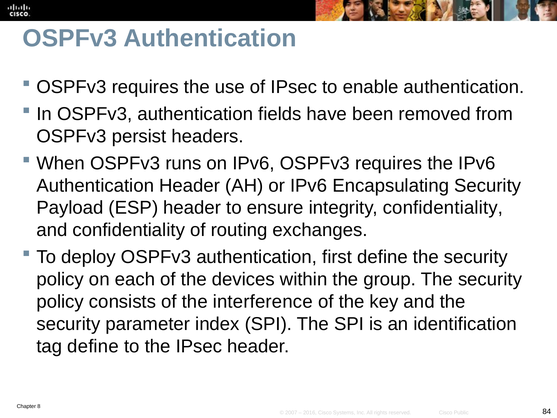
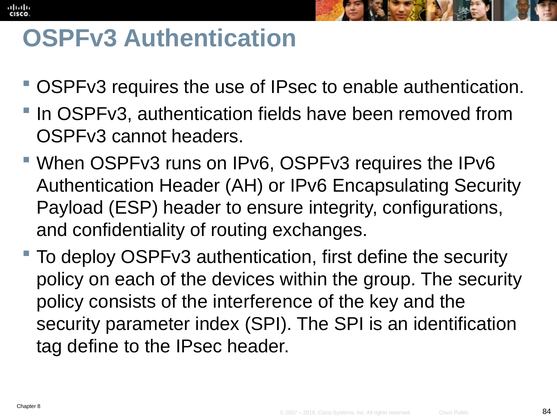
persist: persist -> cannot
integrity confidentiality: confidentiality -> configurations
